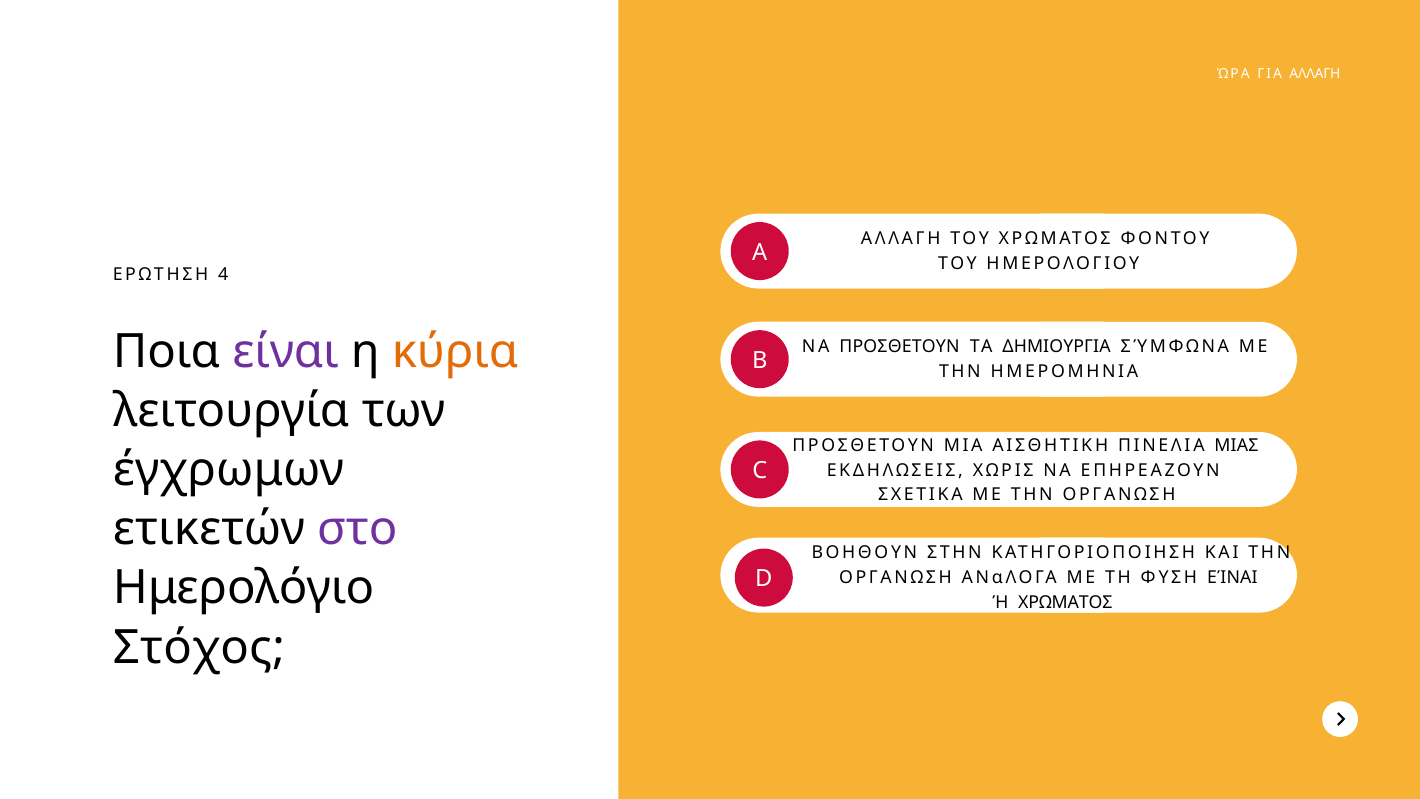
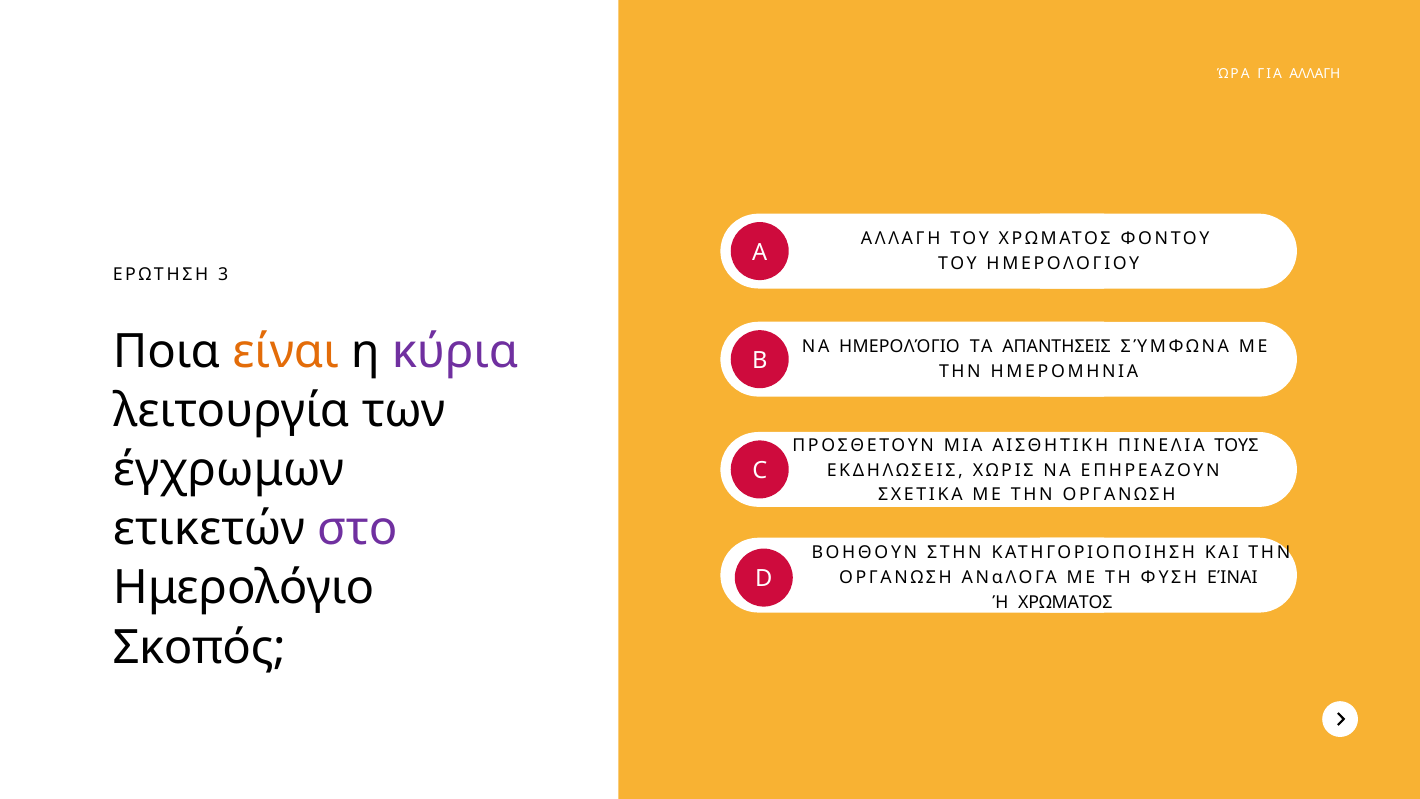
4: 4 -> 3
είναι at (286, 351) colour: purple -> orange
κύρια colour: orange -> purple
ΝΑ ΠΡΟΣΘΕΤΟΥΝ: ΠΡΟΣΘΕΤΟΥΝ -> ΗΜΕΡΟΛΌΓΙΟ
ΔΗΜΙΟΥΡΓΙΑ: ΔΗΜΙΟΥΡΓΙΑ -> ΑΠΑΝΤΗΣΕΙΣ
ΜΙΑΣ: ΜΙΑΣ -> ΤΟΥΣ
Στόχος: Στόχος -> Σκοπός
